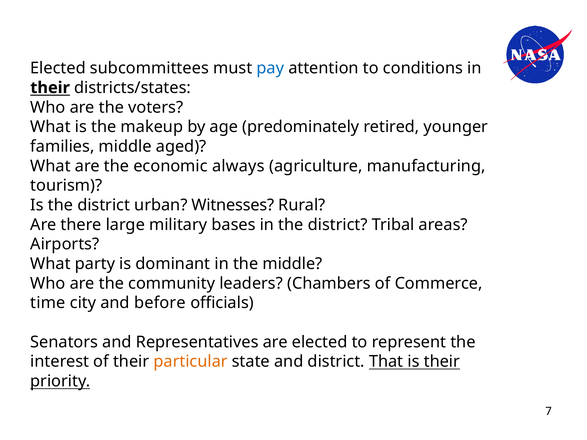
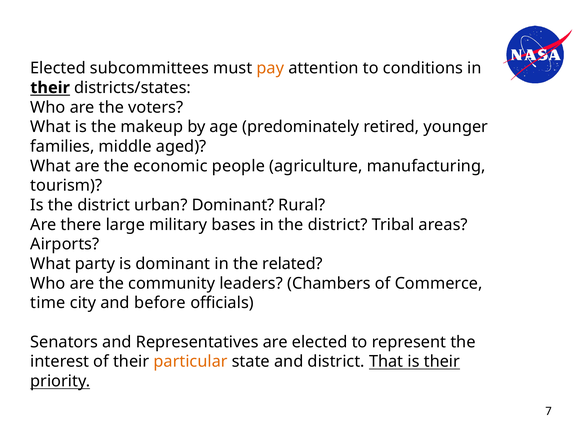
pay colour: blue -> orange
always: always -> people
urban Witnesses: Witnesses -> Dominant
the middle: middle -> related
